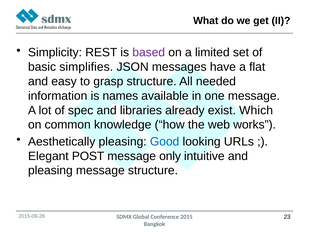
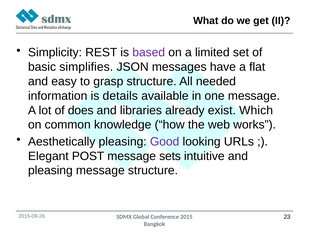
names: names -> details
spec: spec -> does
Good colour: blue -> purple
only: only -> sets
